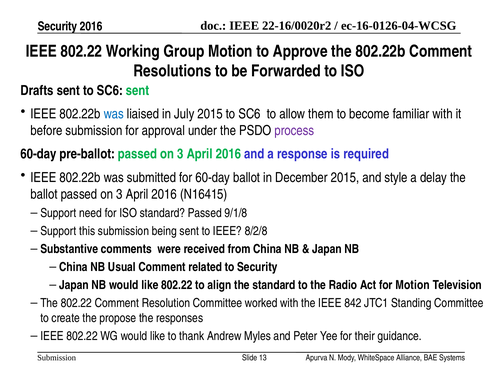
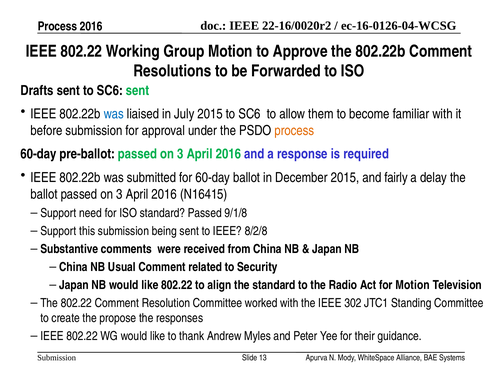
Security at (58, 26): Security -> Process
process at (294, 131) colour: purple -> orange
style: style -> fairly
842: 842 -> 302
